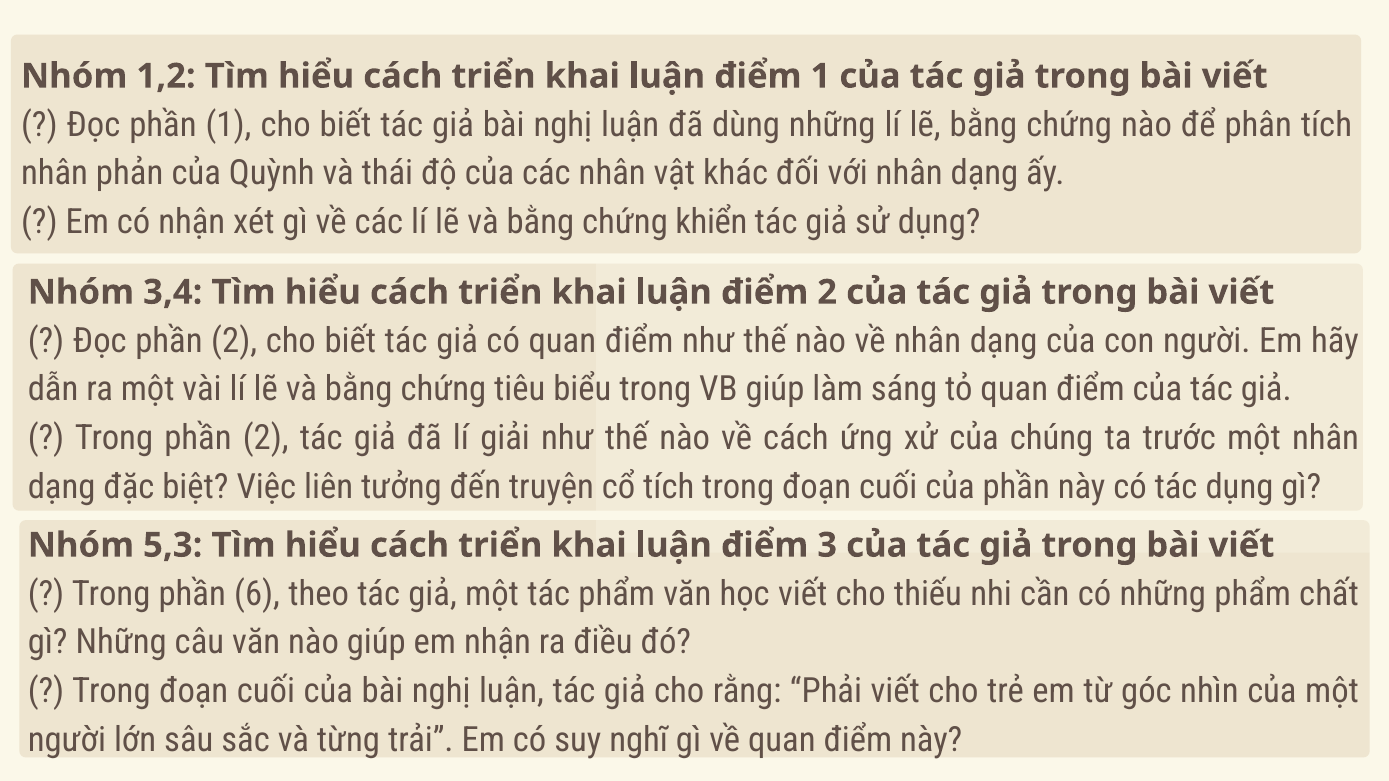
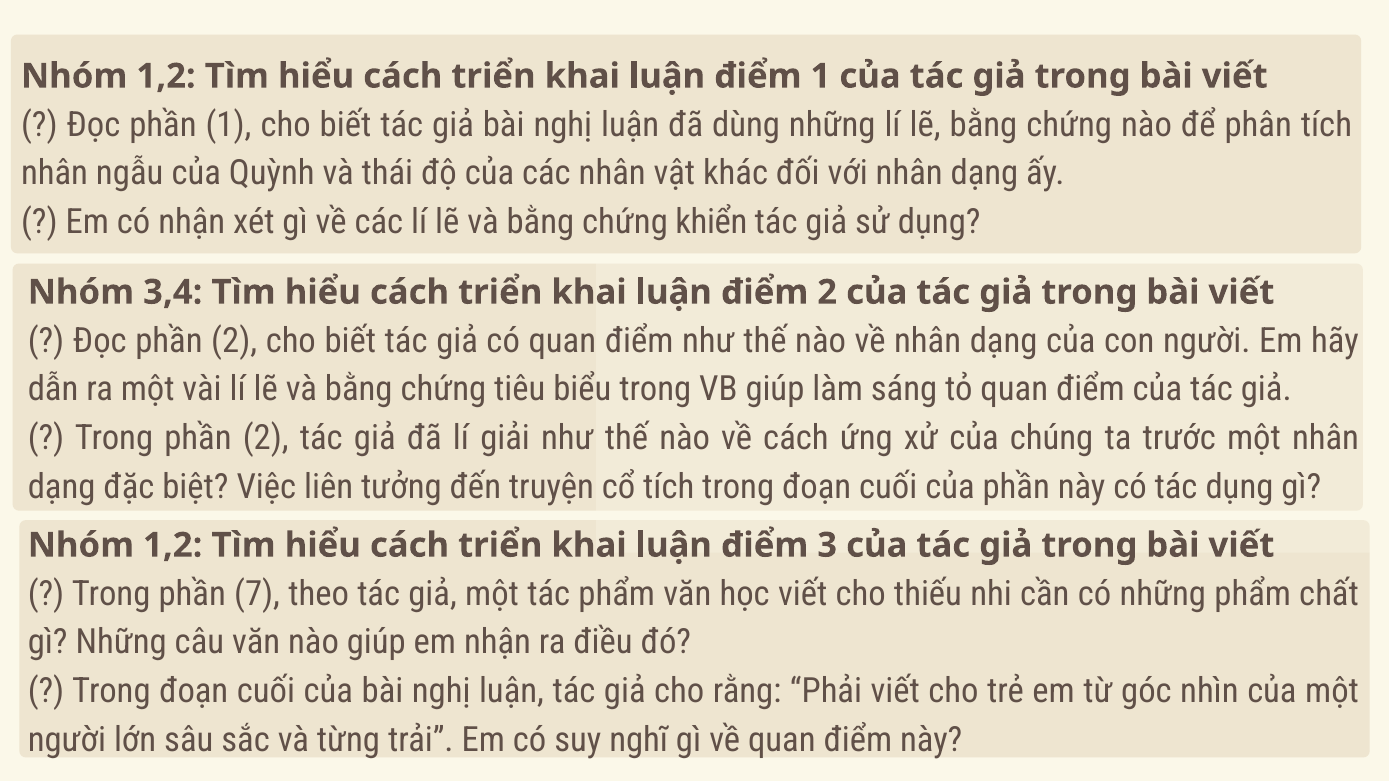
phản: phản -> ngẫu
5,3 at (173, 545): 5,3 -> 1,2
6: 6 -> 7
